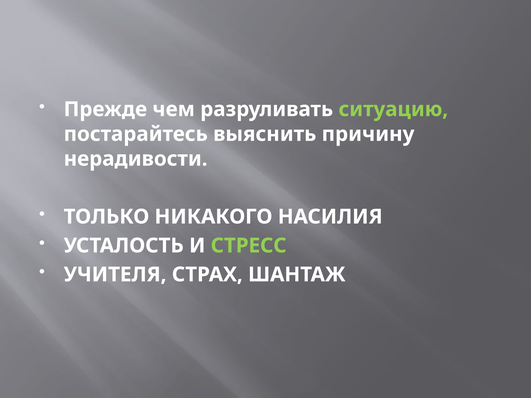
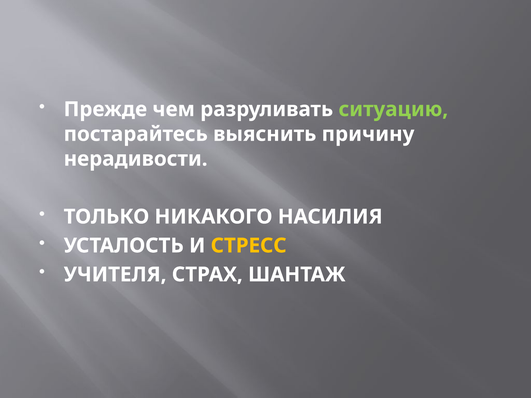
СТРЕСС colour: light green -> yellow
